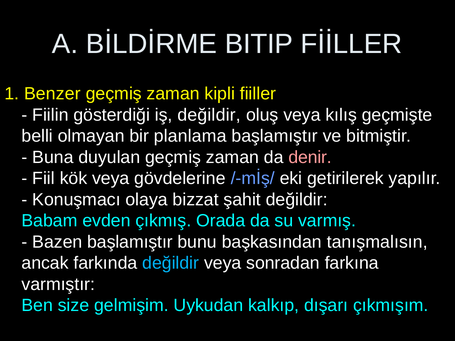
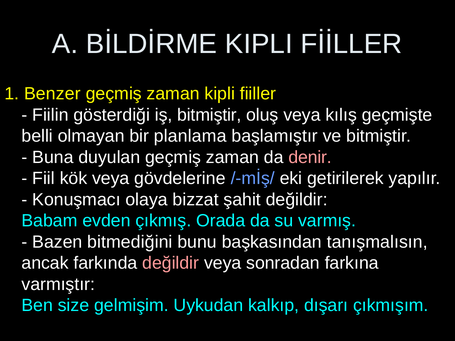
BİLDİRME BITIP: BITIP -> KIPLI
iş değildir: değildir -> bitmiştir
Bazen başlamıştır: başlamıştır -> bitmediğini
değildir at (171, 263) colour: light blue -> pink
